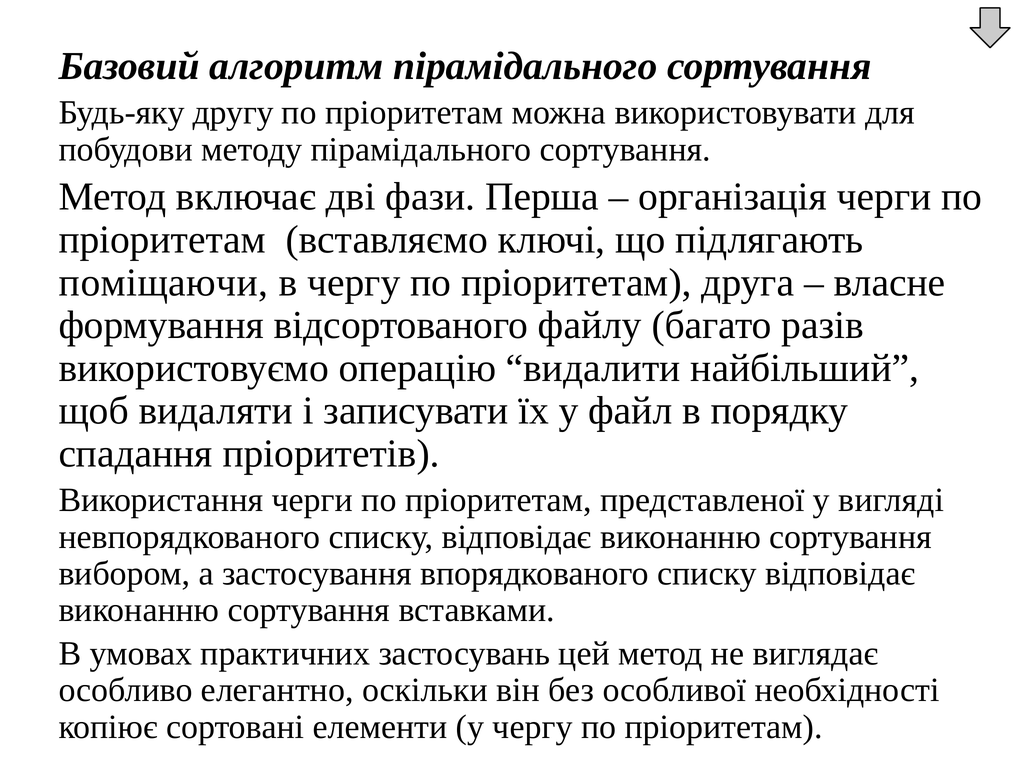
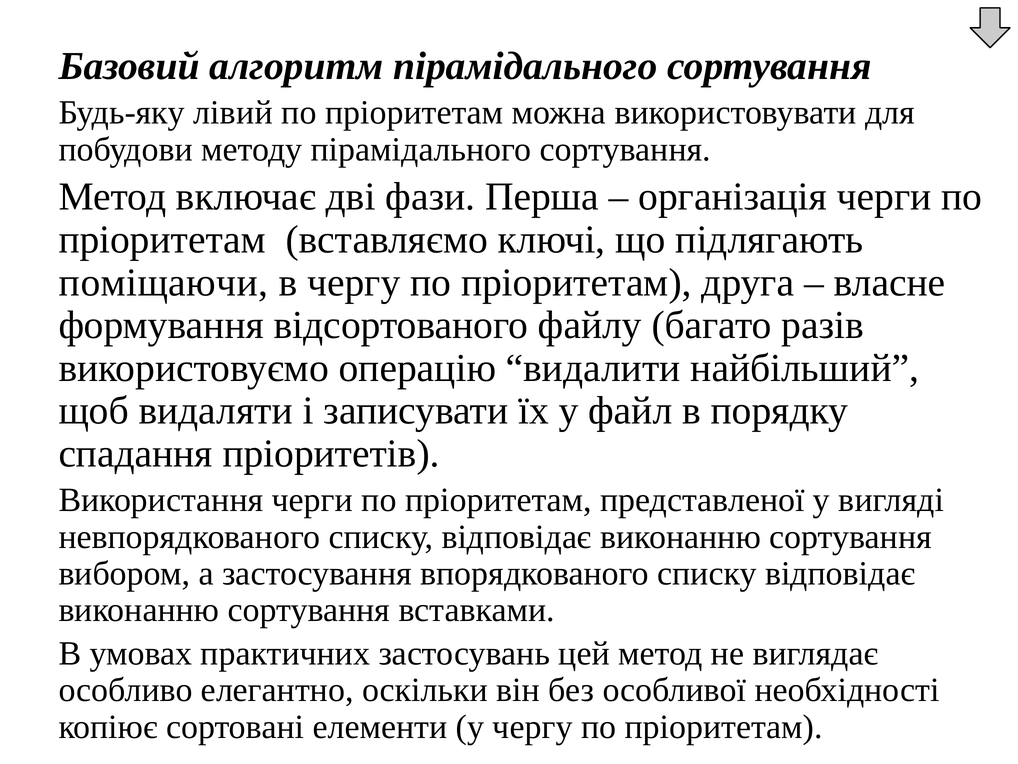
другу: другу -> лівий
